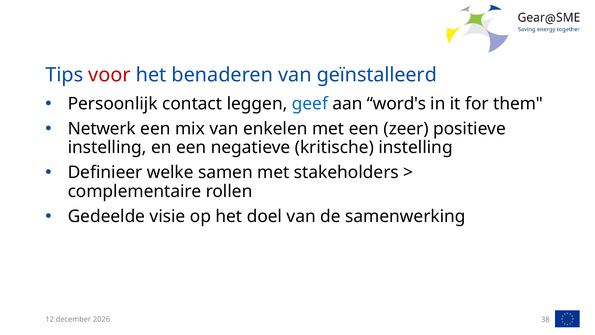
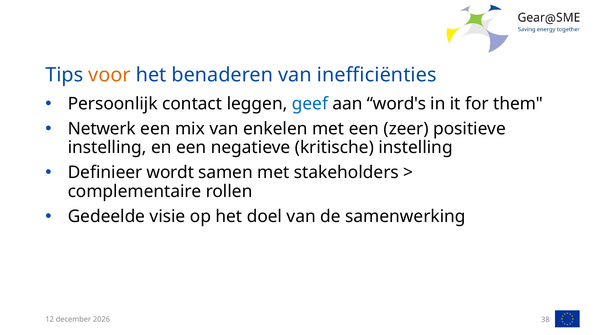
voor colour: red -> orange
geïnstalleerd: geïnstalleerd -> inefficiënties
welke: welke -> wordt
